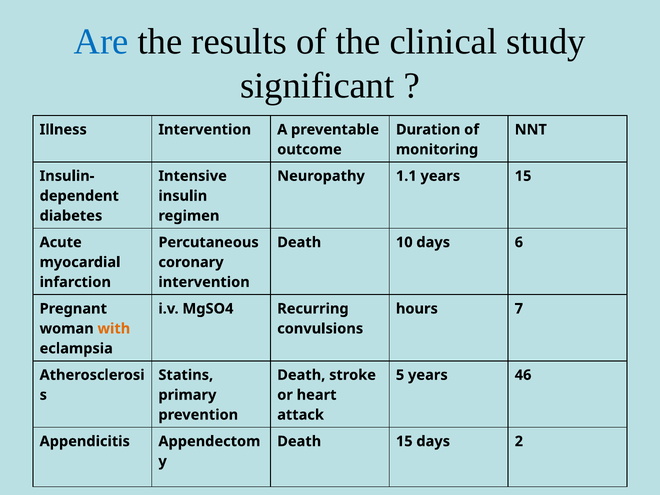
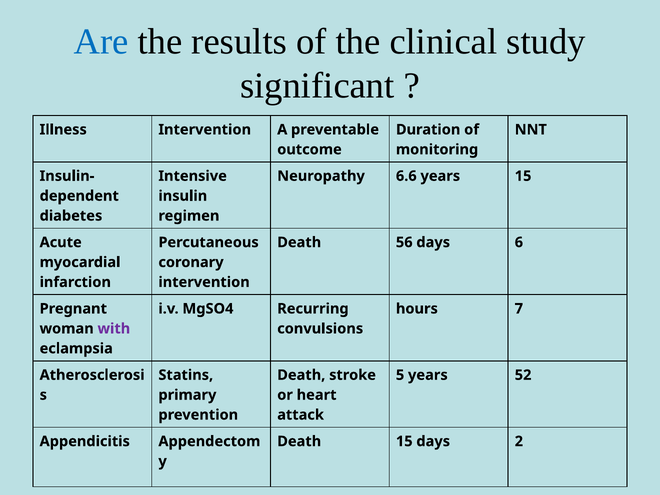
1.1: 1.1 -> 6.6
10: 10 -> 56
with colour: orange -> purple
46: 46 -> 52
